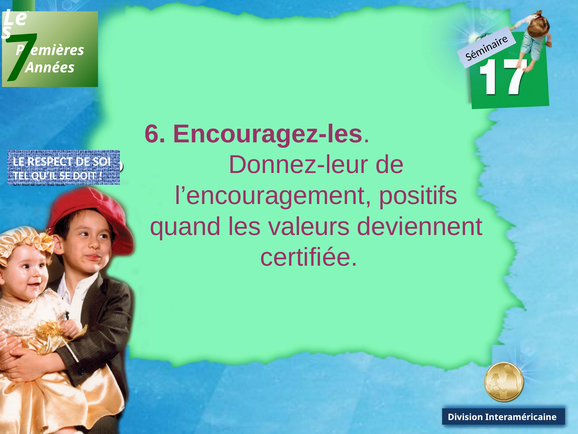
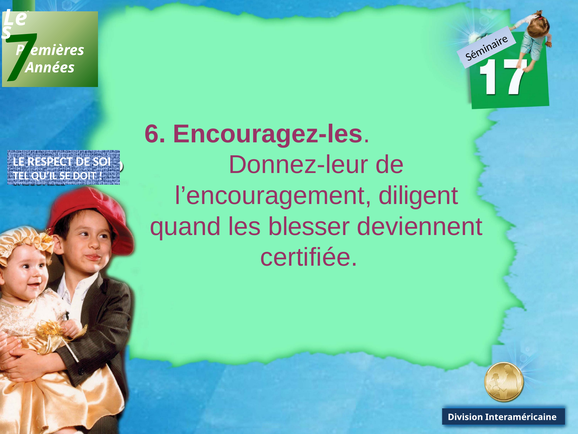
positifs: positifs -> diligent
valeurs: valeurs -> blesser
